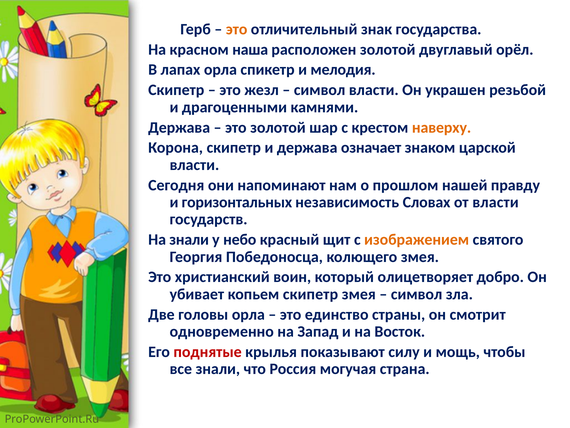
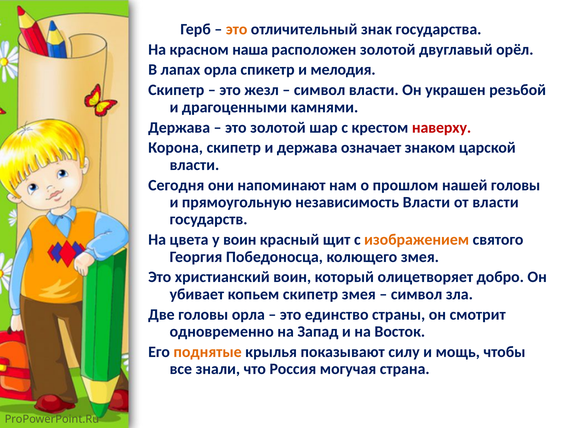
наверху colour: orange -> red
нашей правду: правду -> головы
горизонтальных: горизонтальных -> прямоугольную
независимость Словах: Словах -> Власти
На знали: знали -> цвета
у небо: небо -> воин
поднятые colour: red -> orange
